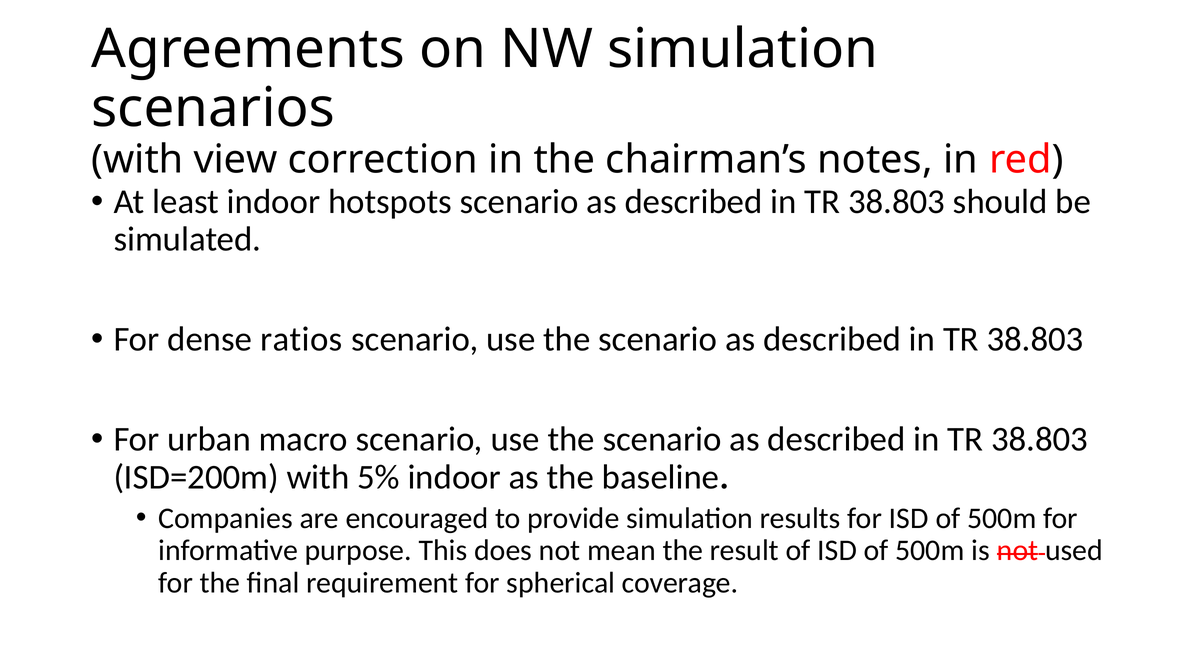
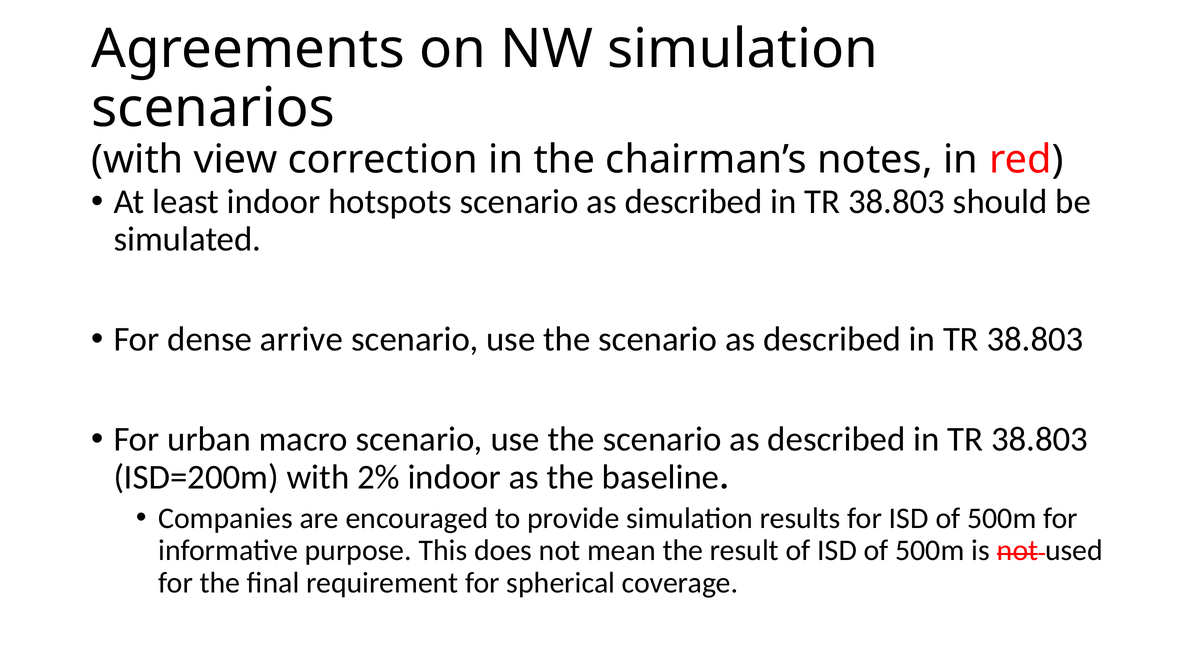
ratios: ratios -> arrive
5%: 5% -> 2%
